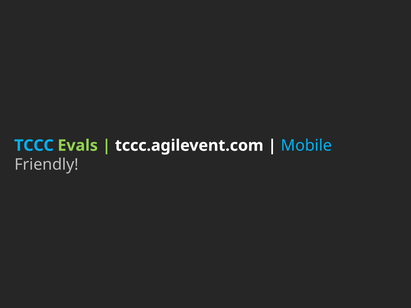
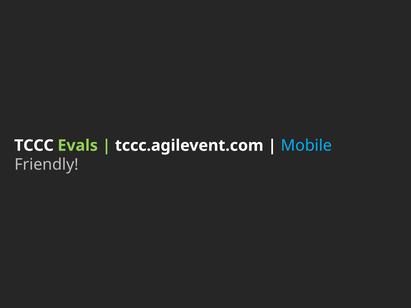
TCCC colour: light blue -> white
